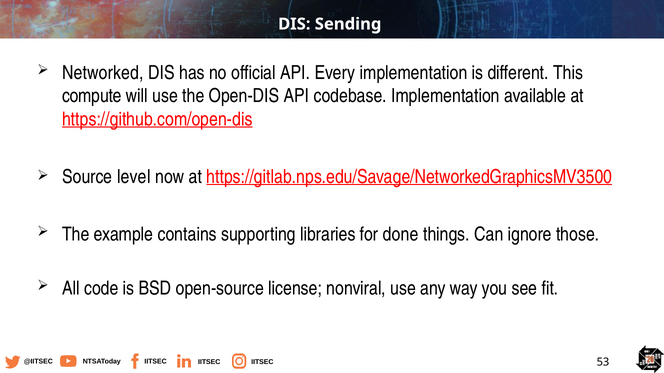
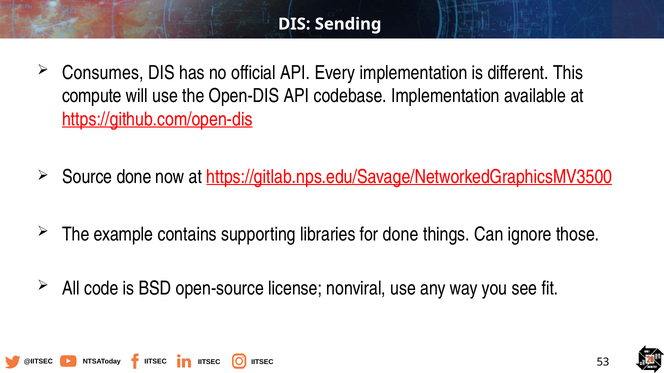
Networked: Networked -> Consumes
Source level: level -> done
